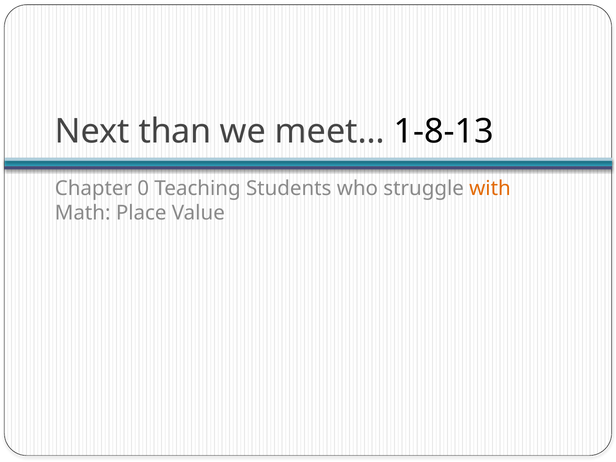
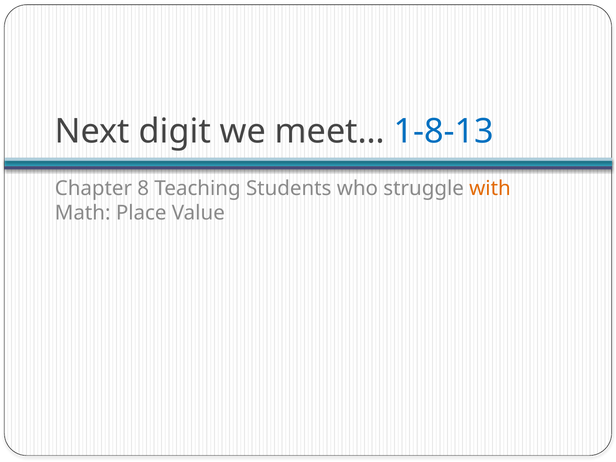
than: than -> digit
1-8-13 colour: black -> blue
0: 0 -> 8
